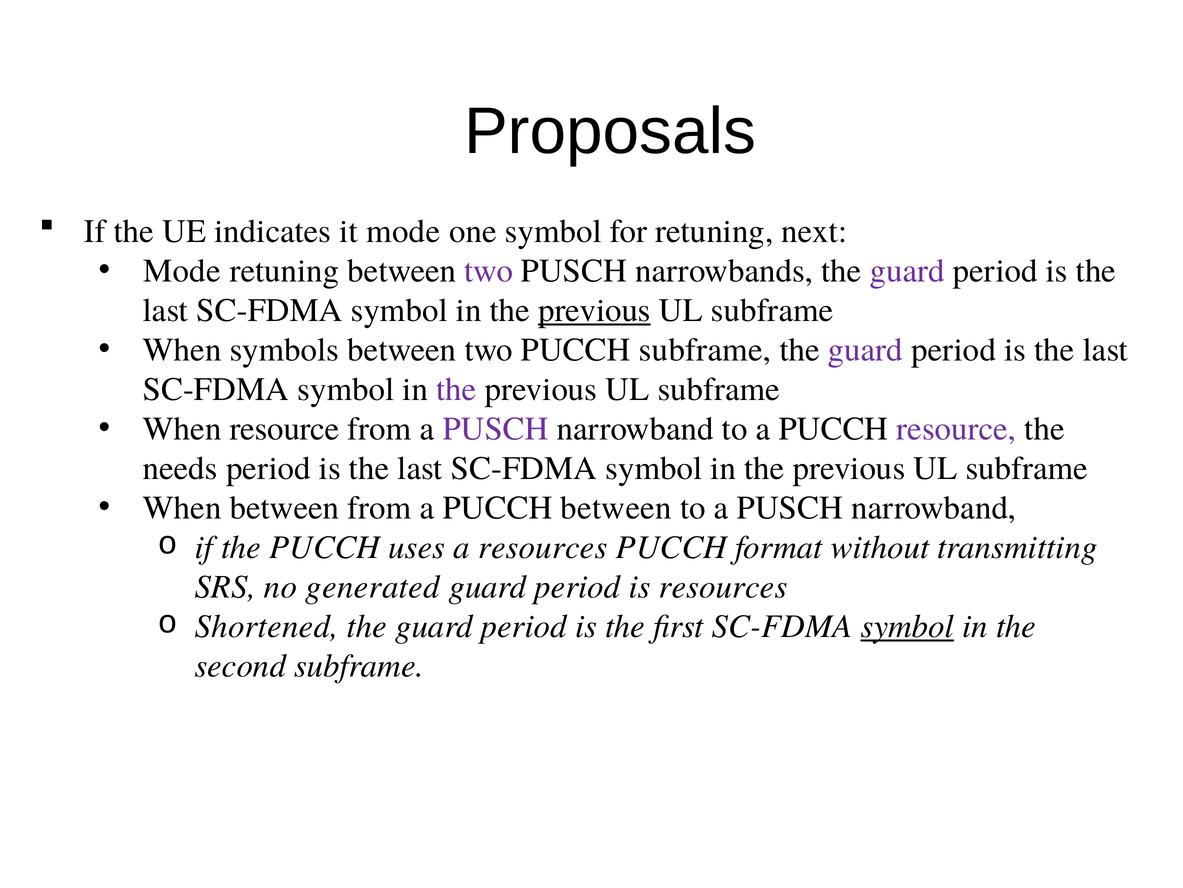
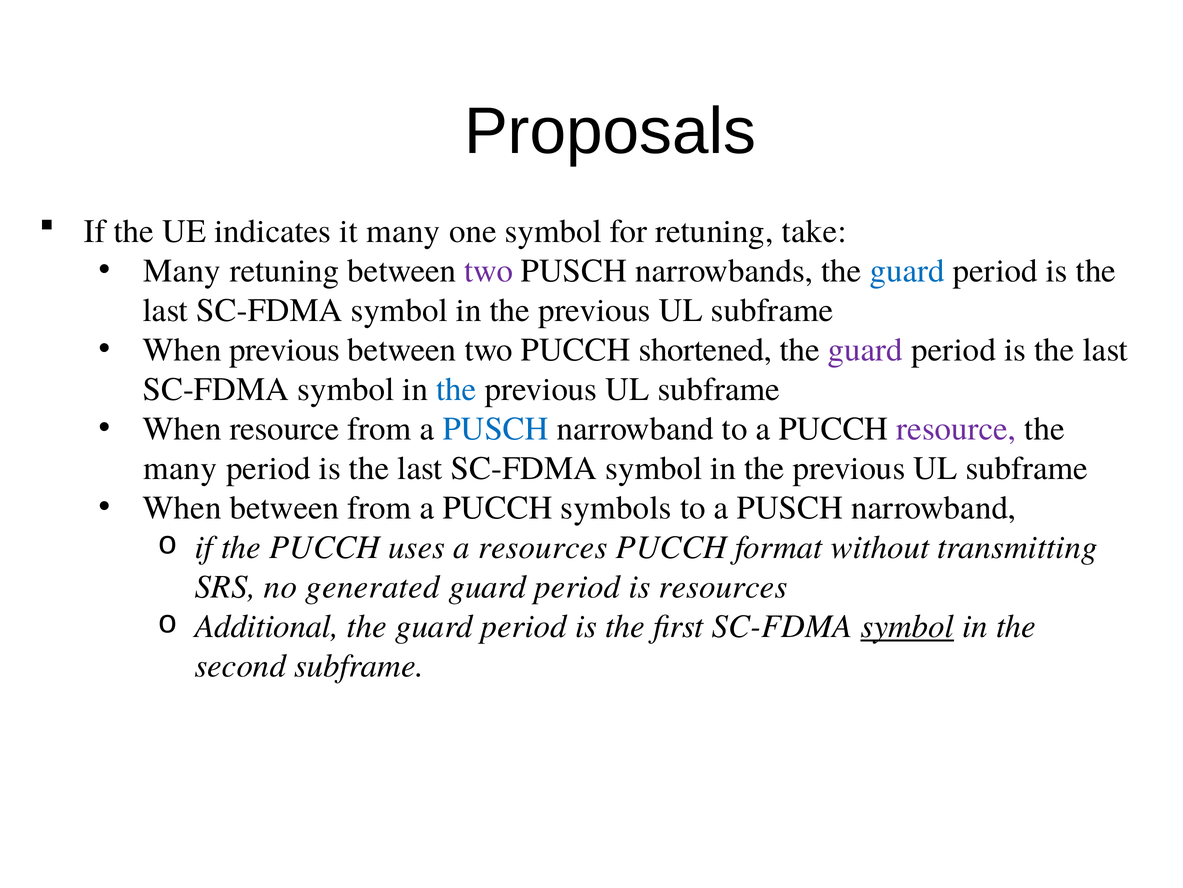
it mode: mode -> many
next: next -> take
Mode at (182, 271): Mode -> Many
guard at (907, 271) colour: purple -> blue
previous at (594, 310) underline: present -> none
When symbols: symbols -> previous
PUCCH subframe: subframe -> shortened
the at (456, 389) colour: purple -> blue
PUSCH at (496, 428) colour: purple -> blue
needs at (180, 468): needs -> many
PUCCH between: between -> symbols
Shortened: Shortened -> Additional
